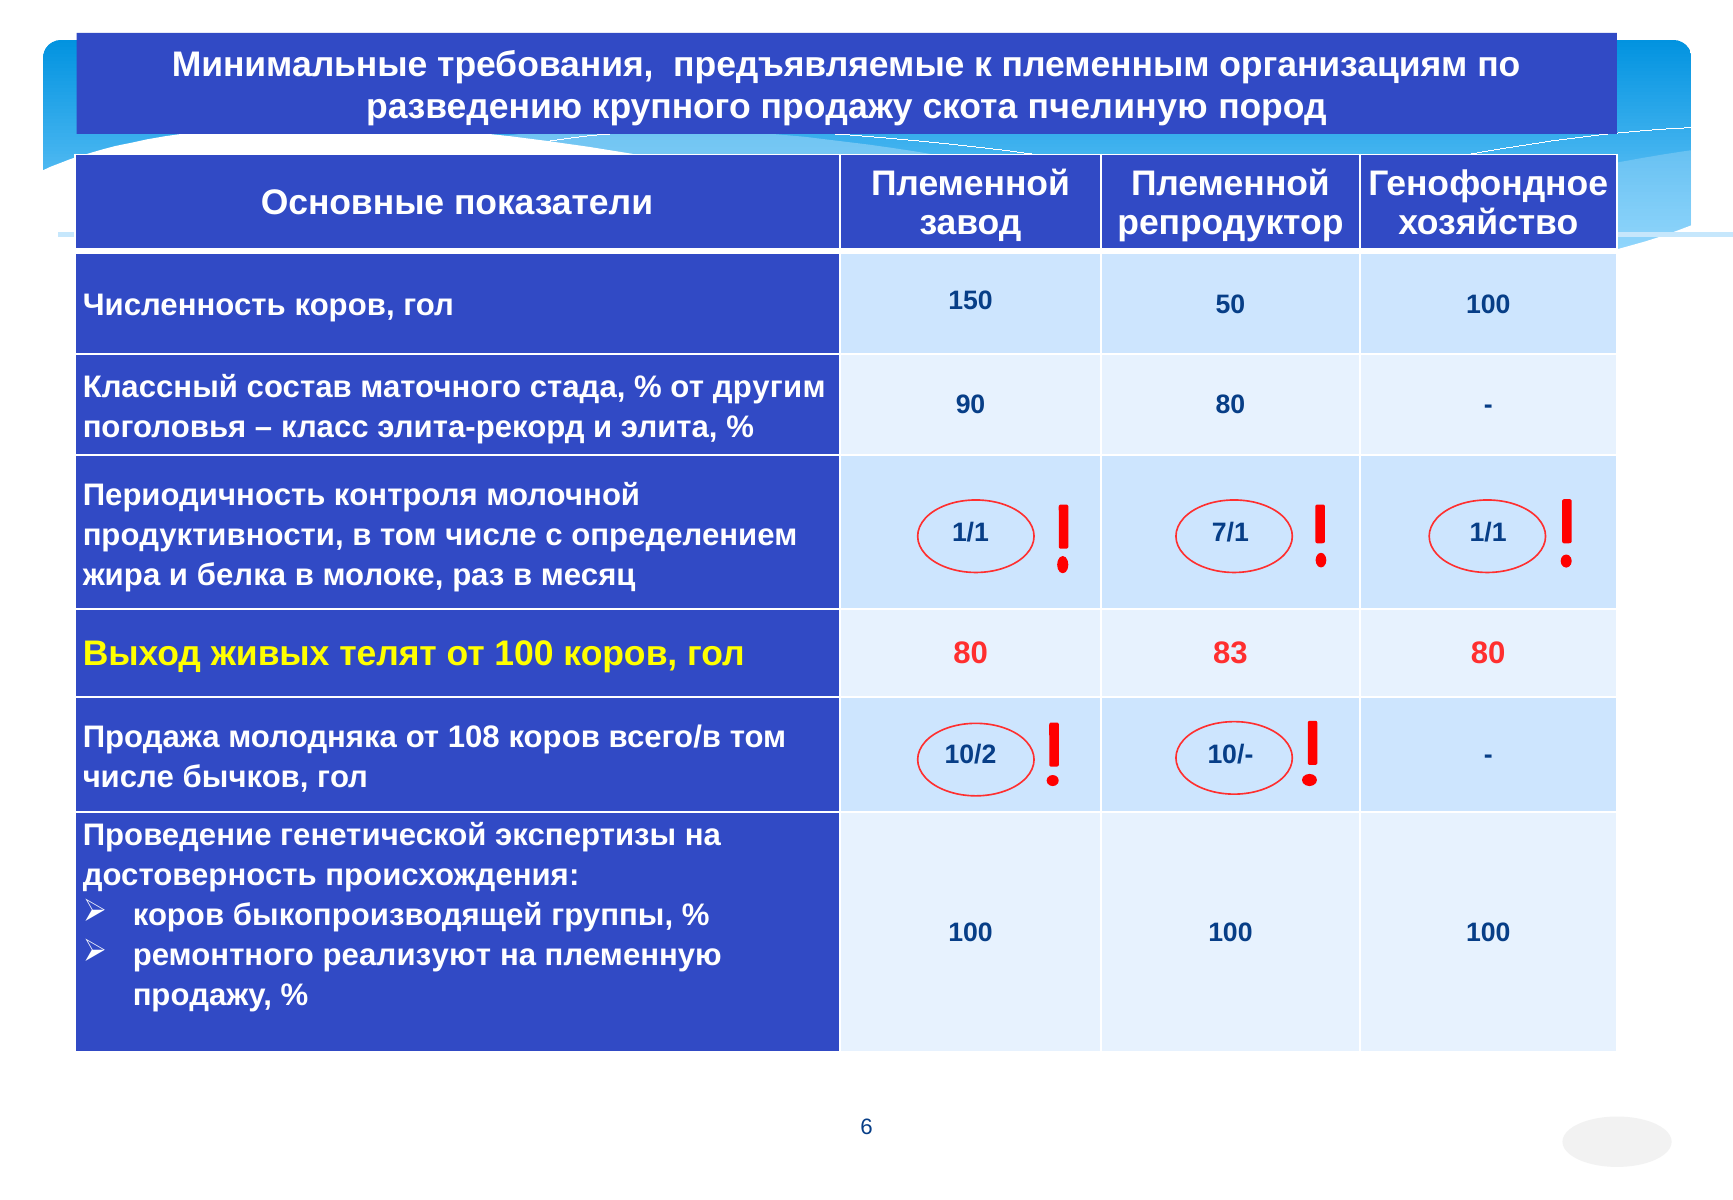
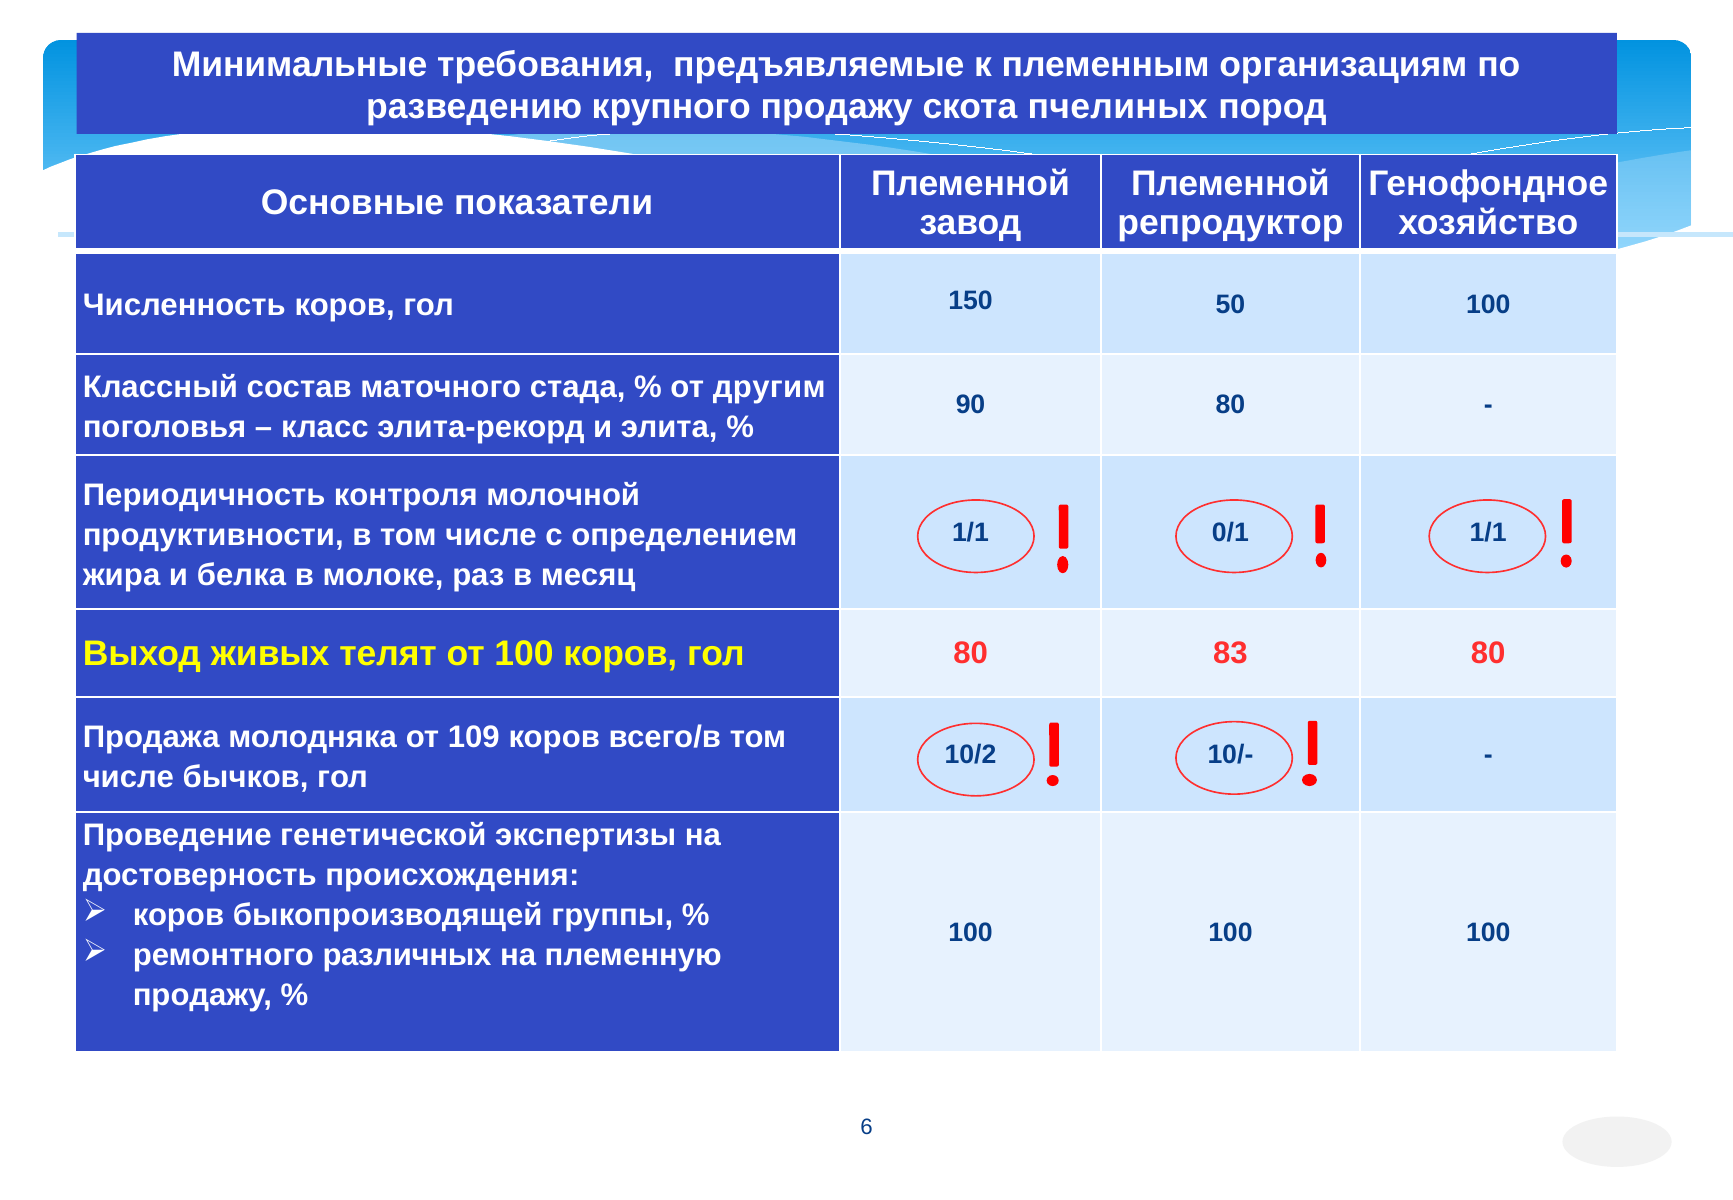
пчелиную: пчелиную -> пчелиных
7/1: 7/1 -> 0/1
108: 108 -> 109
реализуют: реализуют -> различных
